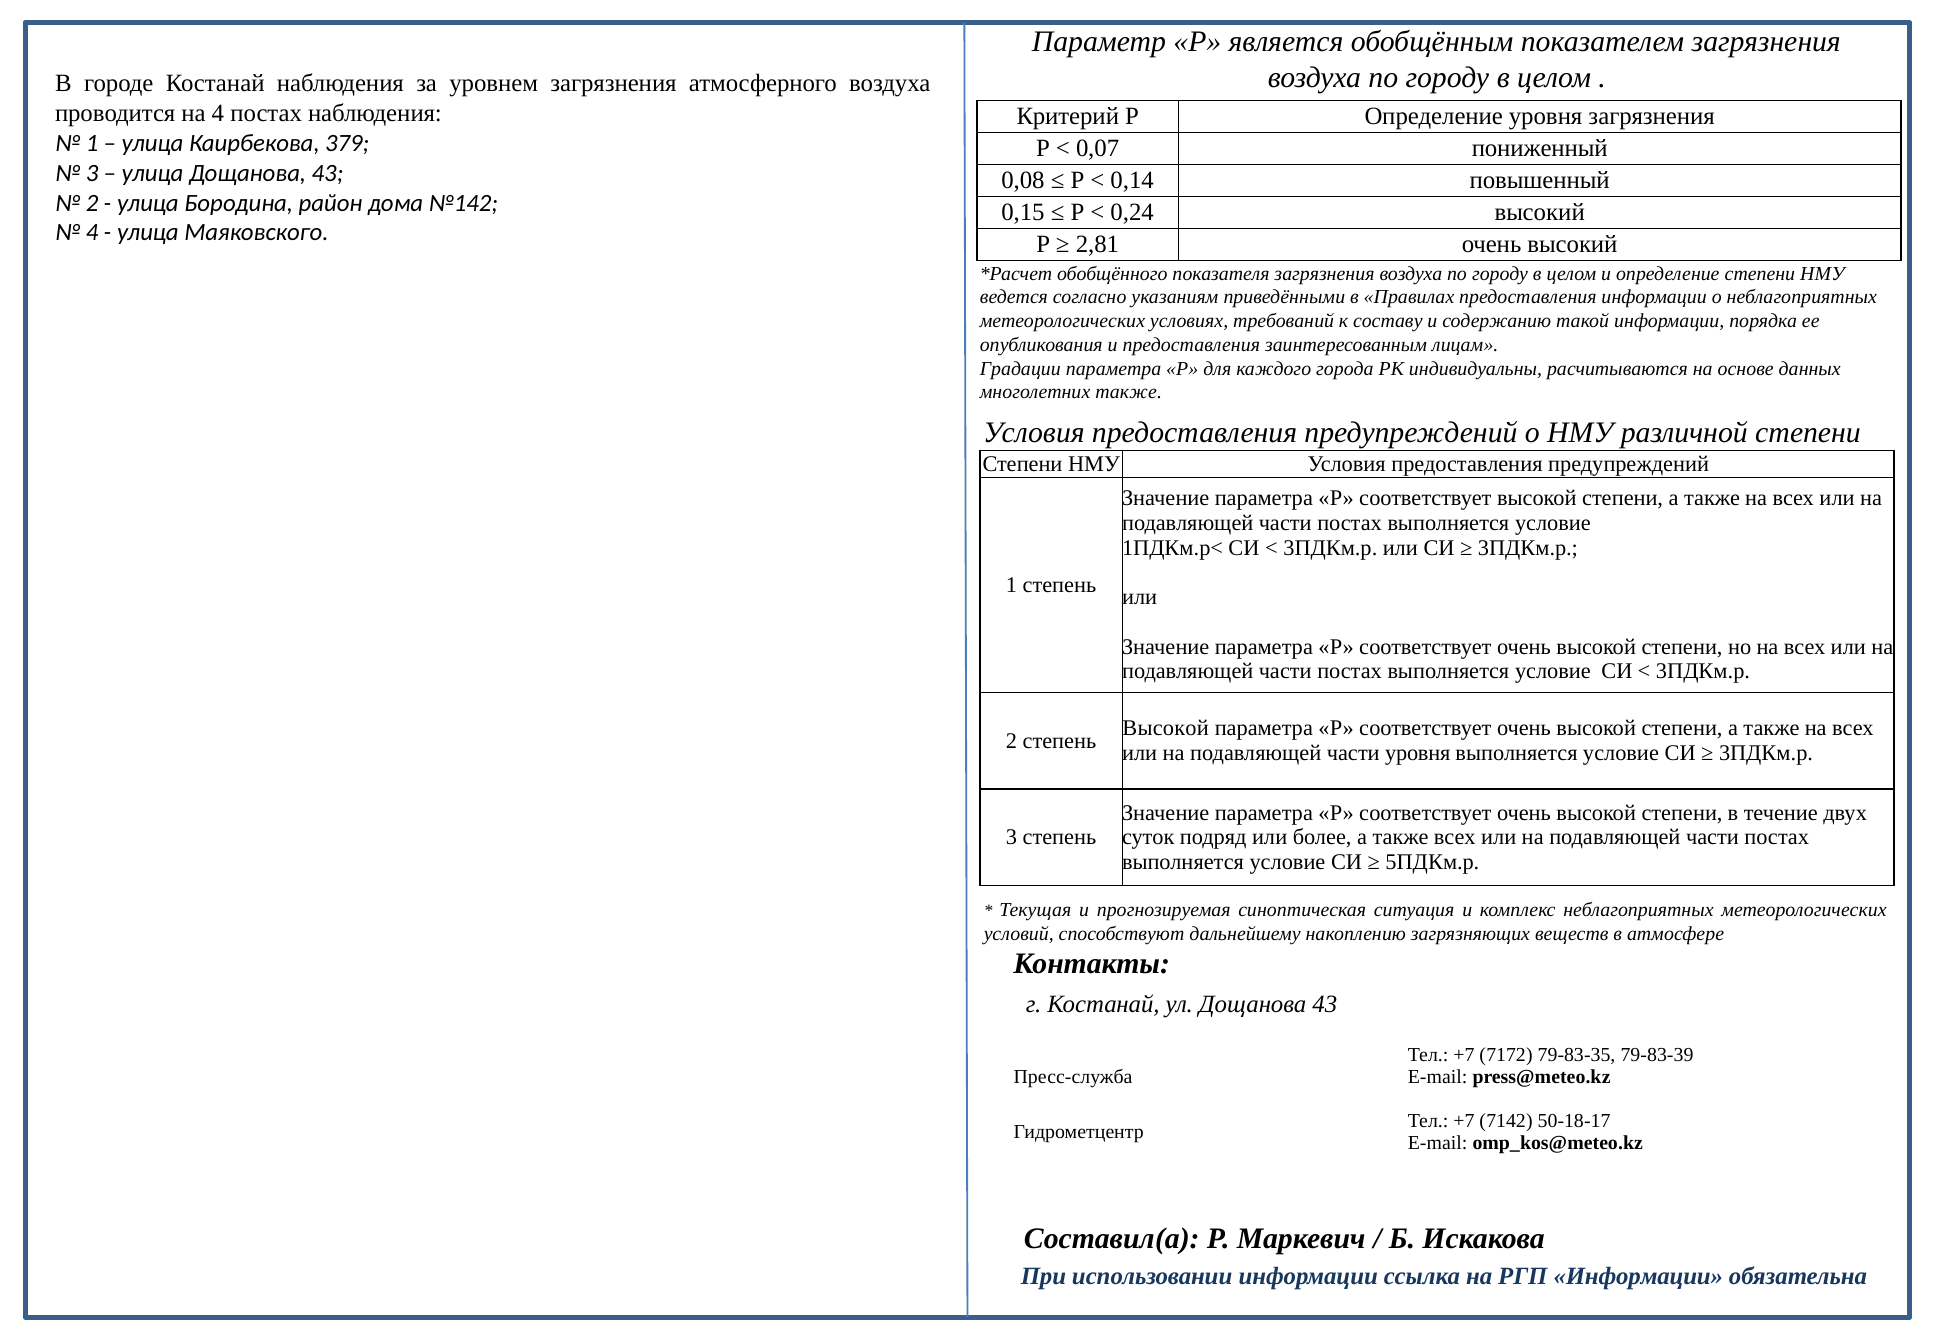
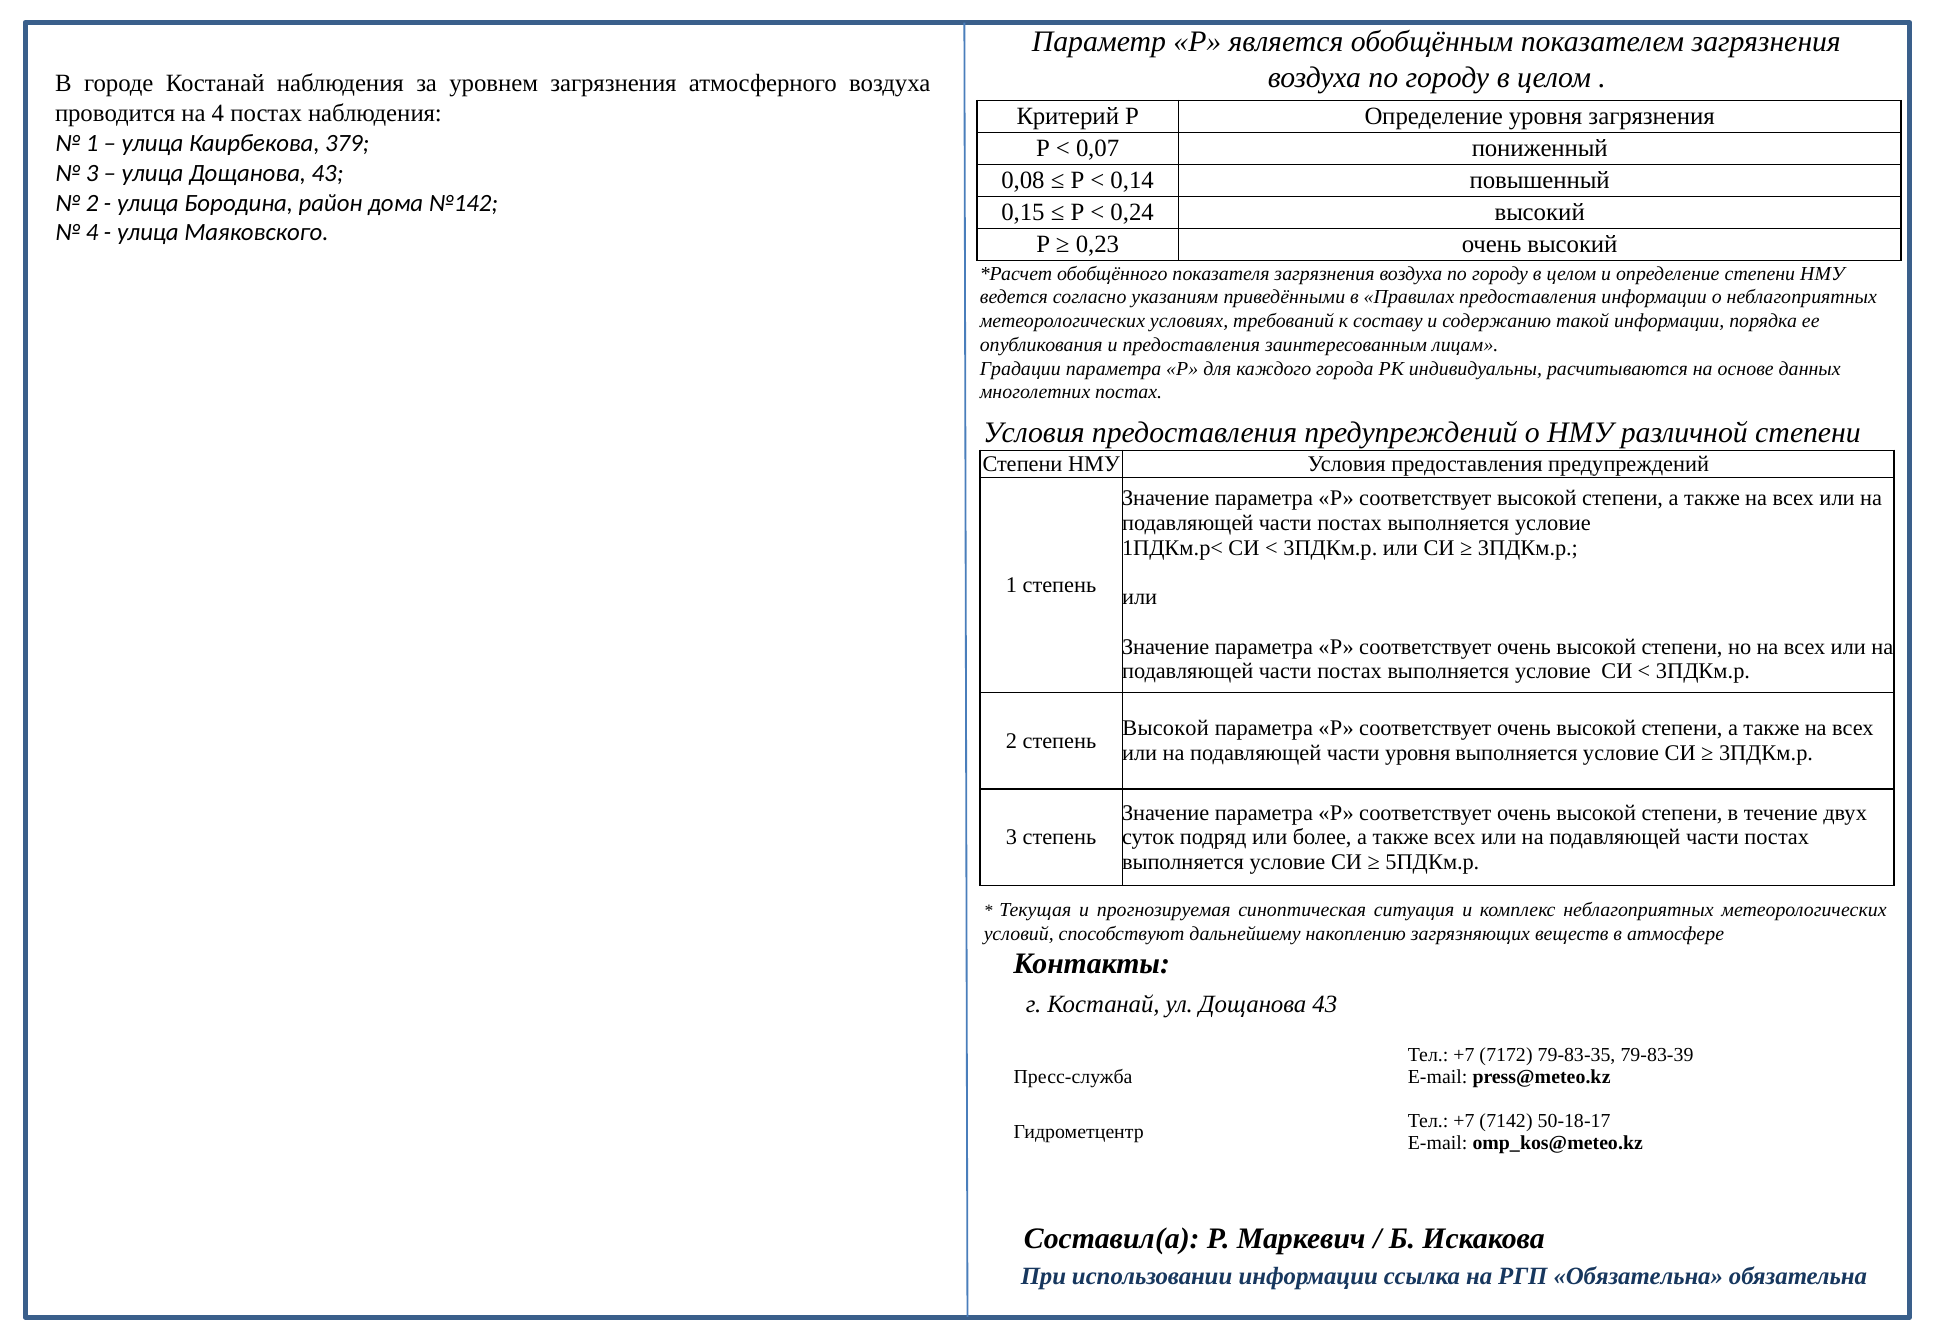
2,81: 2,81 -> 0,23
многолетних также: также -> постах
РГП Информации: Информации -> Обязательна
